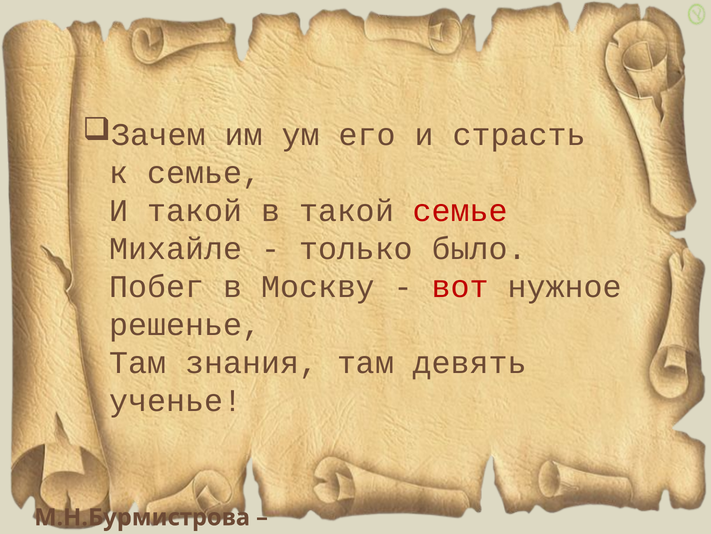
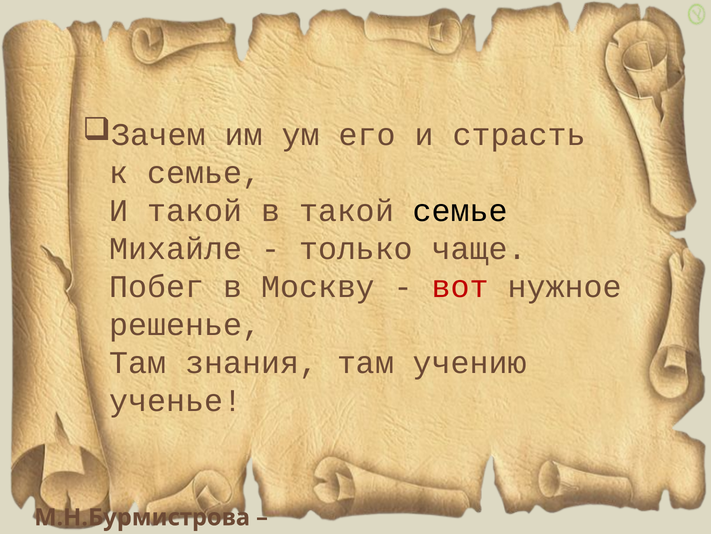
семье at (460, 210) colour: red -> black
было: было -> чаще
девять: девять -> учению
